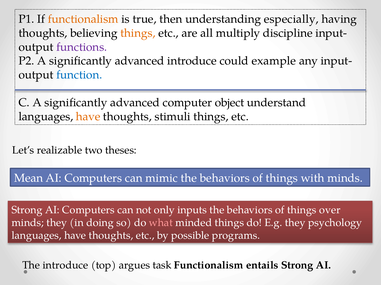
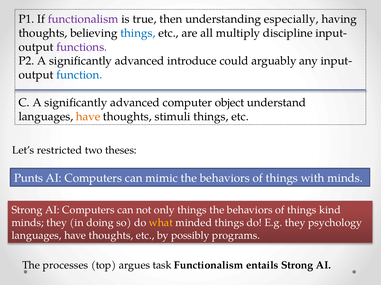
functionalism at (83, 19) colour: orange -> purple
things at (138, 33) colour: orange -> blue
example: example -> arguably
realizable: realizable -> restricted
Mean: Mean -> Punts
only inputs: inputs -> things
over: over -> kind
what colour: pink -> yellow
possible: possible -> possibly
The introduce: introduce -> processes
